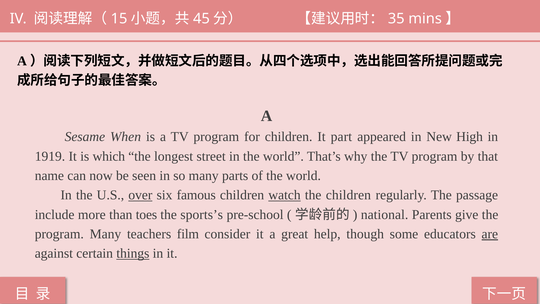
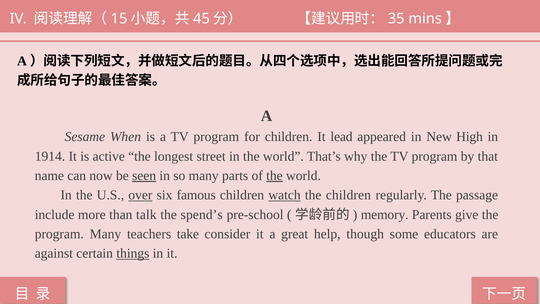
part: part -> lead
1919: 1919 -> 1914
which: which -> active
seen underline: none -> present
the at (274, 176) underline: none -> present
toes: toes -> talk
sports’s: sports’s -> spend’s
national: national -> memory
film: film -> take
are underline: present -> none
